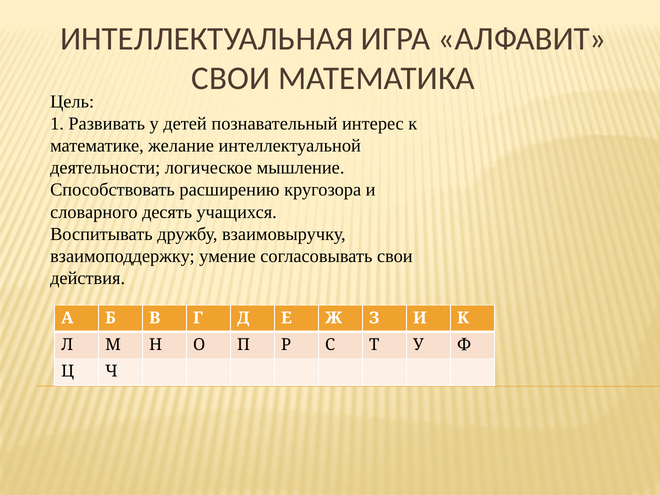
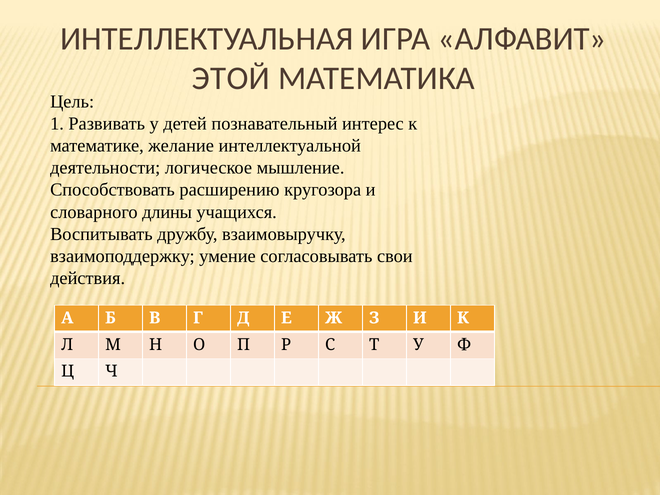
СВОИ at (231, 79): СВОИ -> ЭТОЙ
десять: десять -> длины
